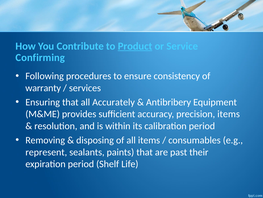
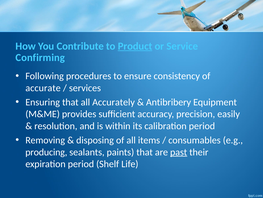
warranty: warranty -> accurate
precision items: items -> easily
represent: represent -> producing
past underline: none -> present
